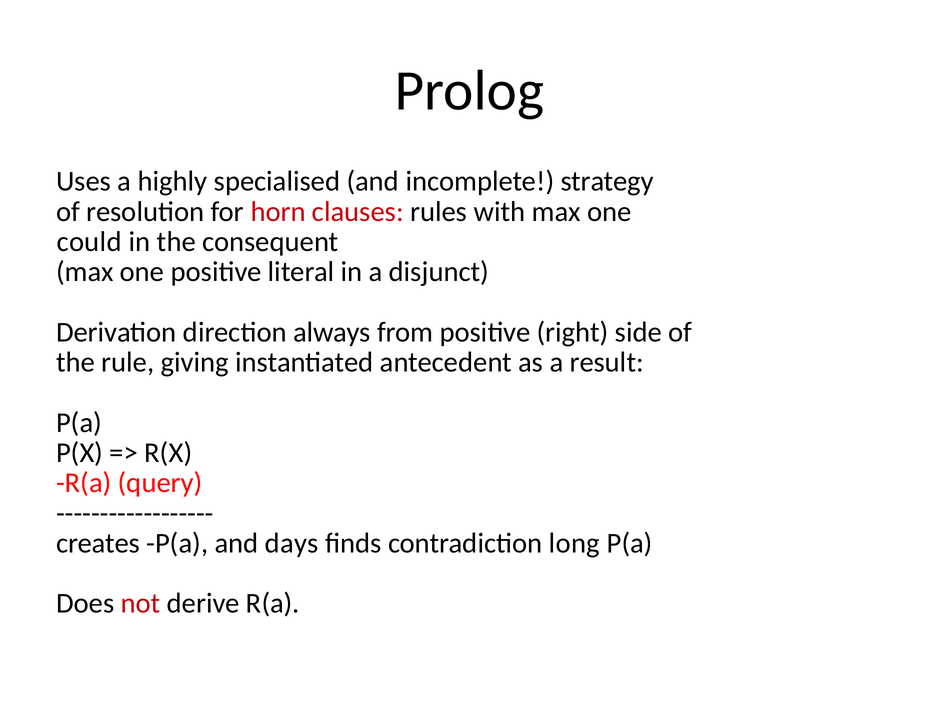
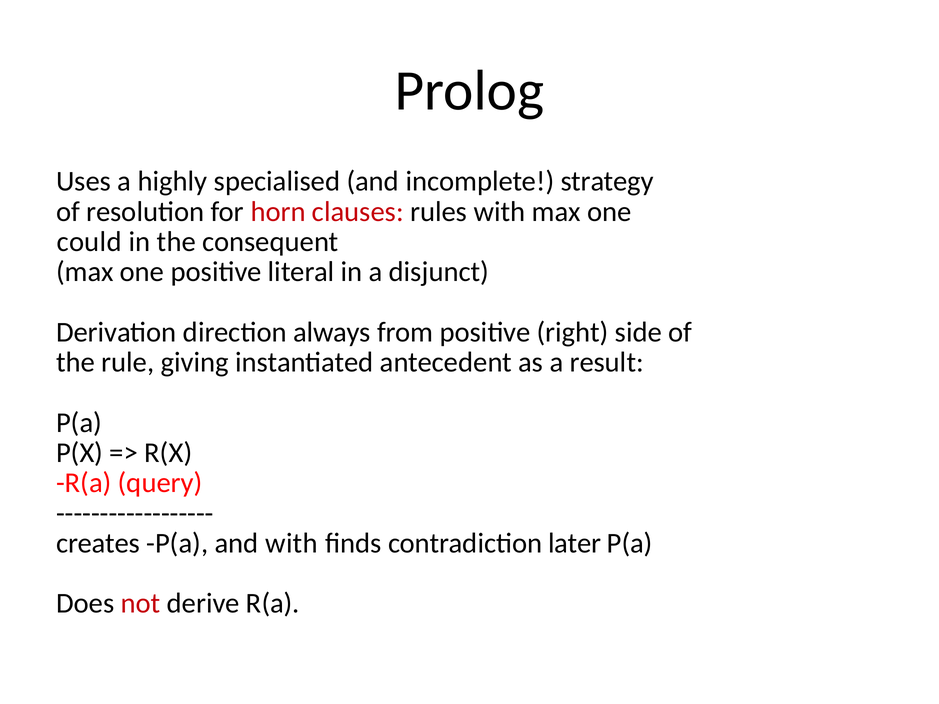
and days: days -> with
long: long -> later
